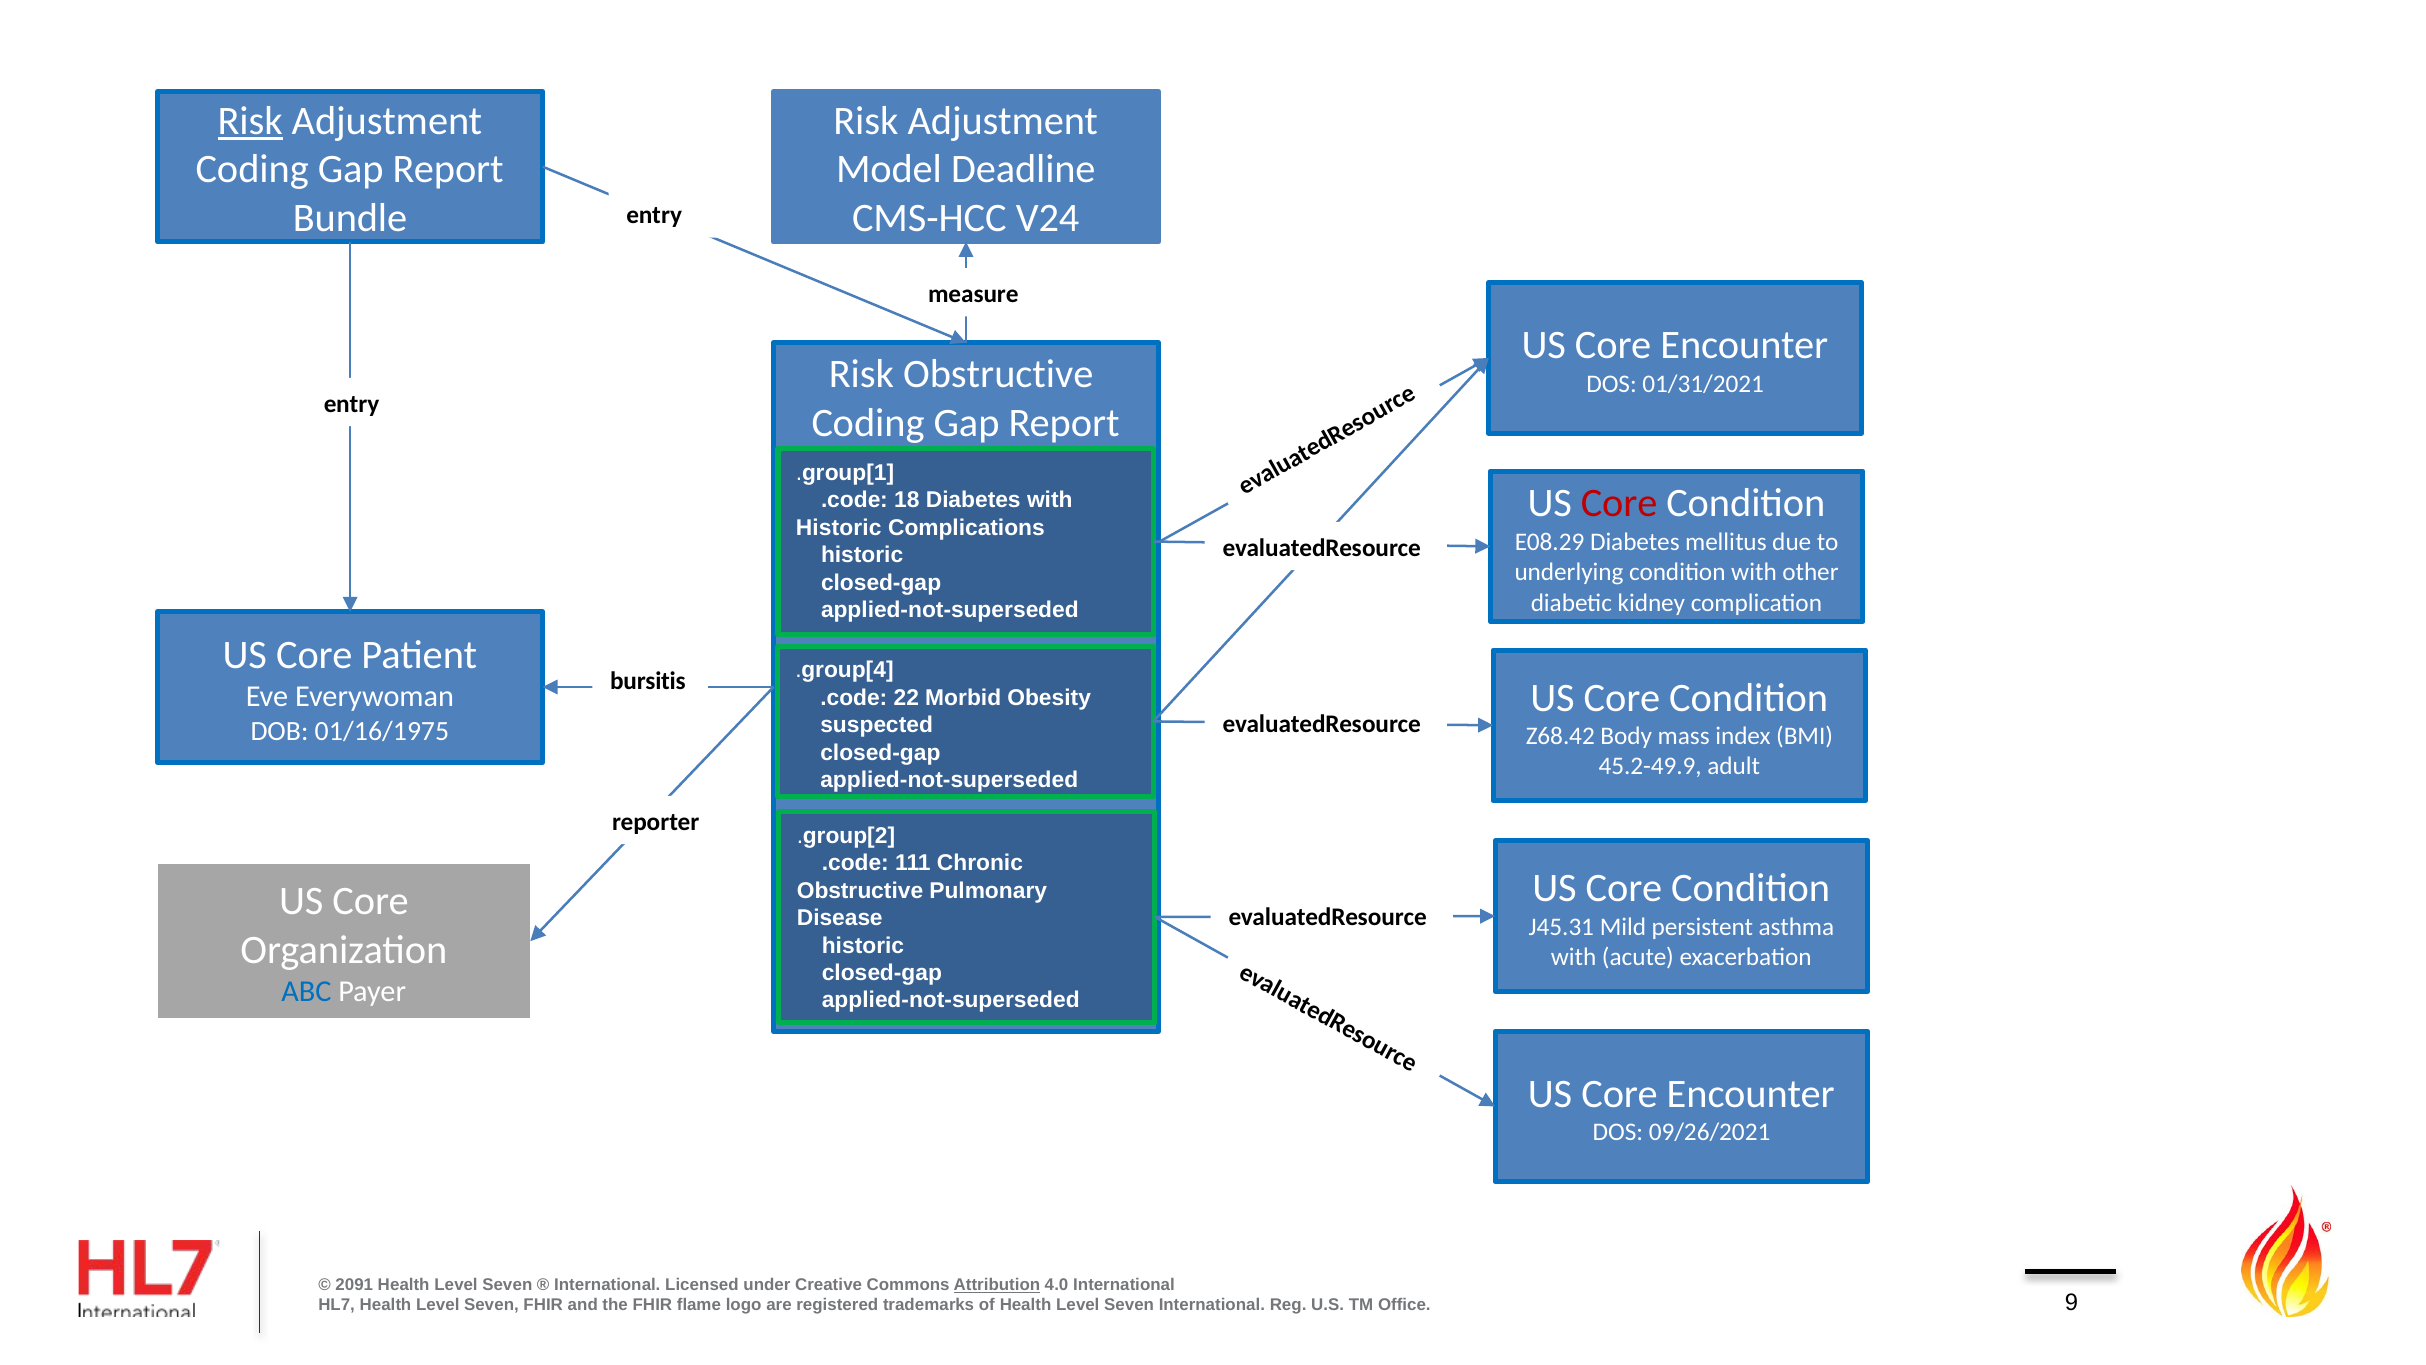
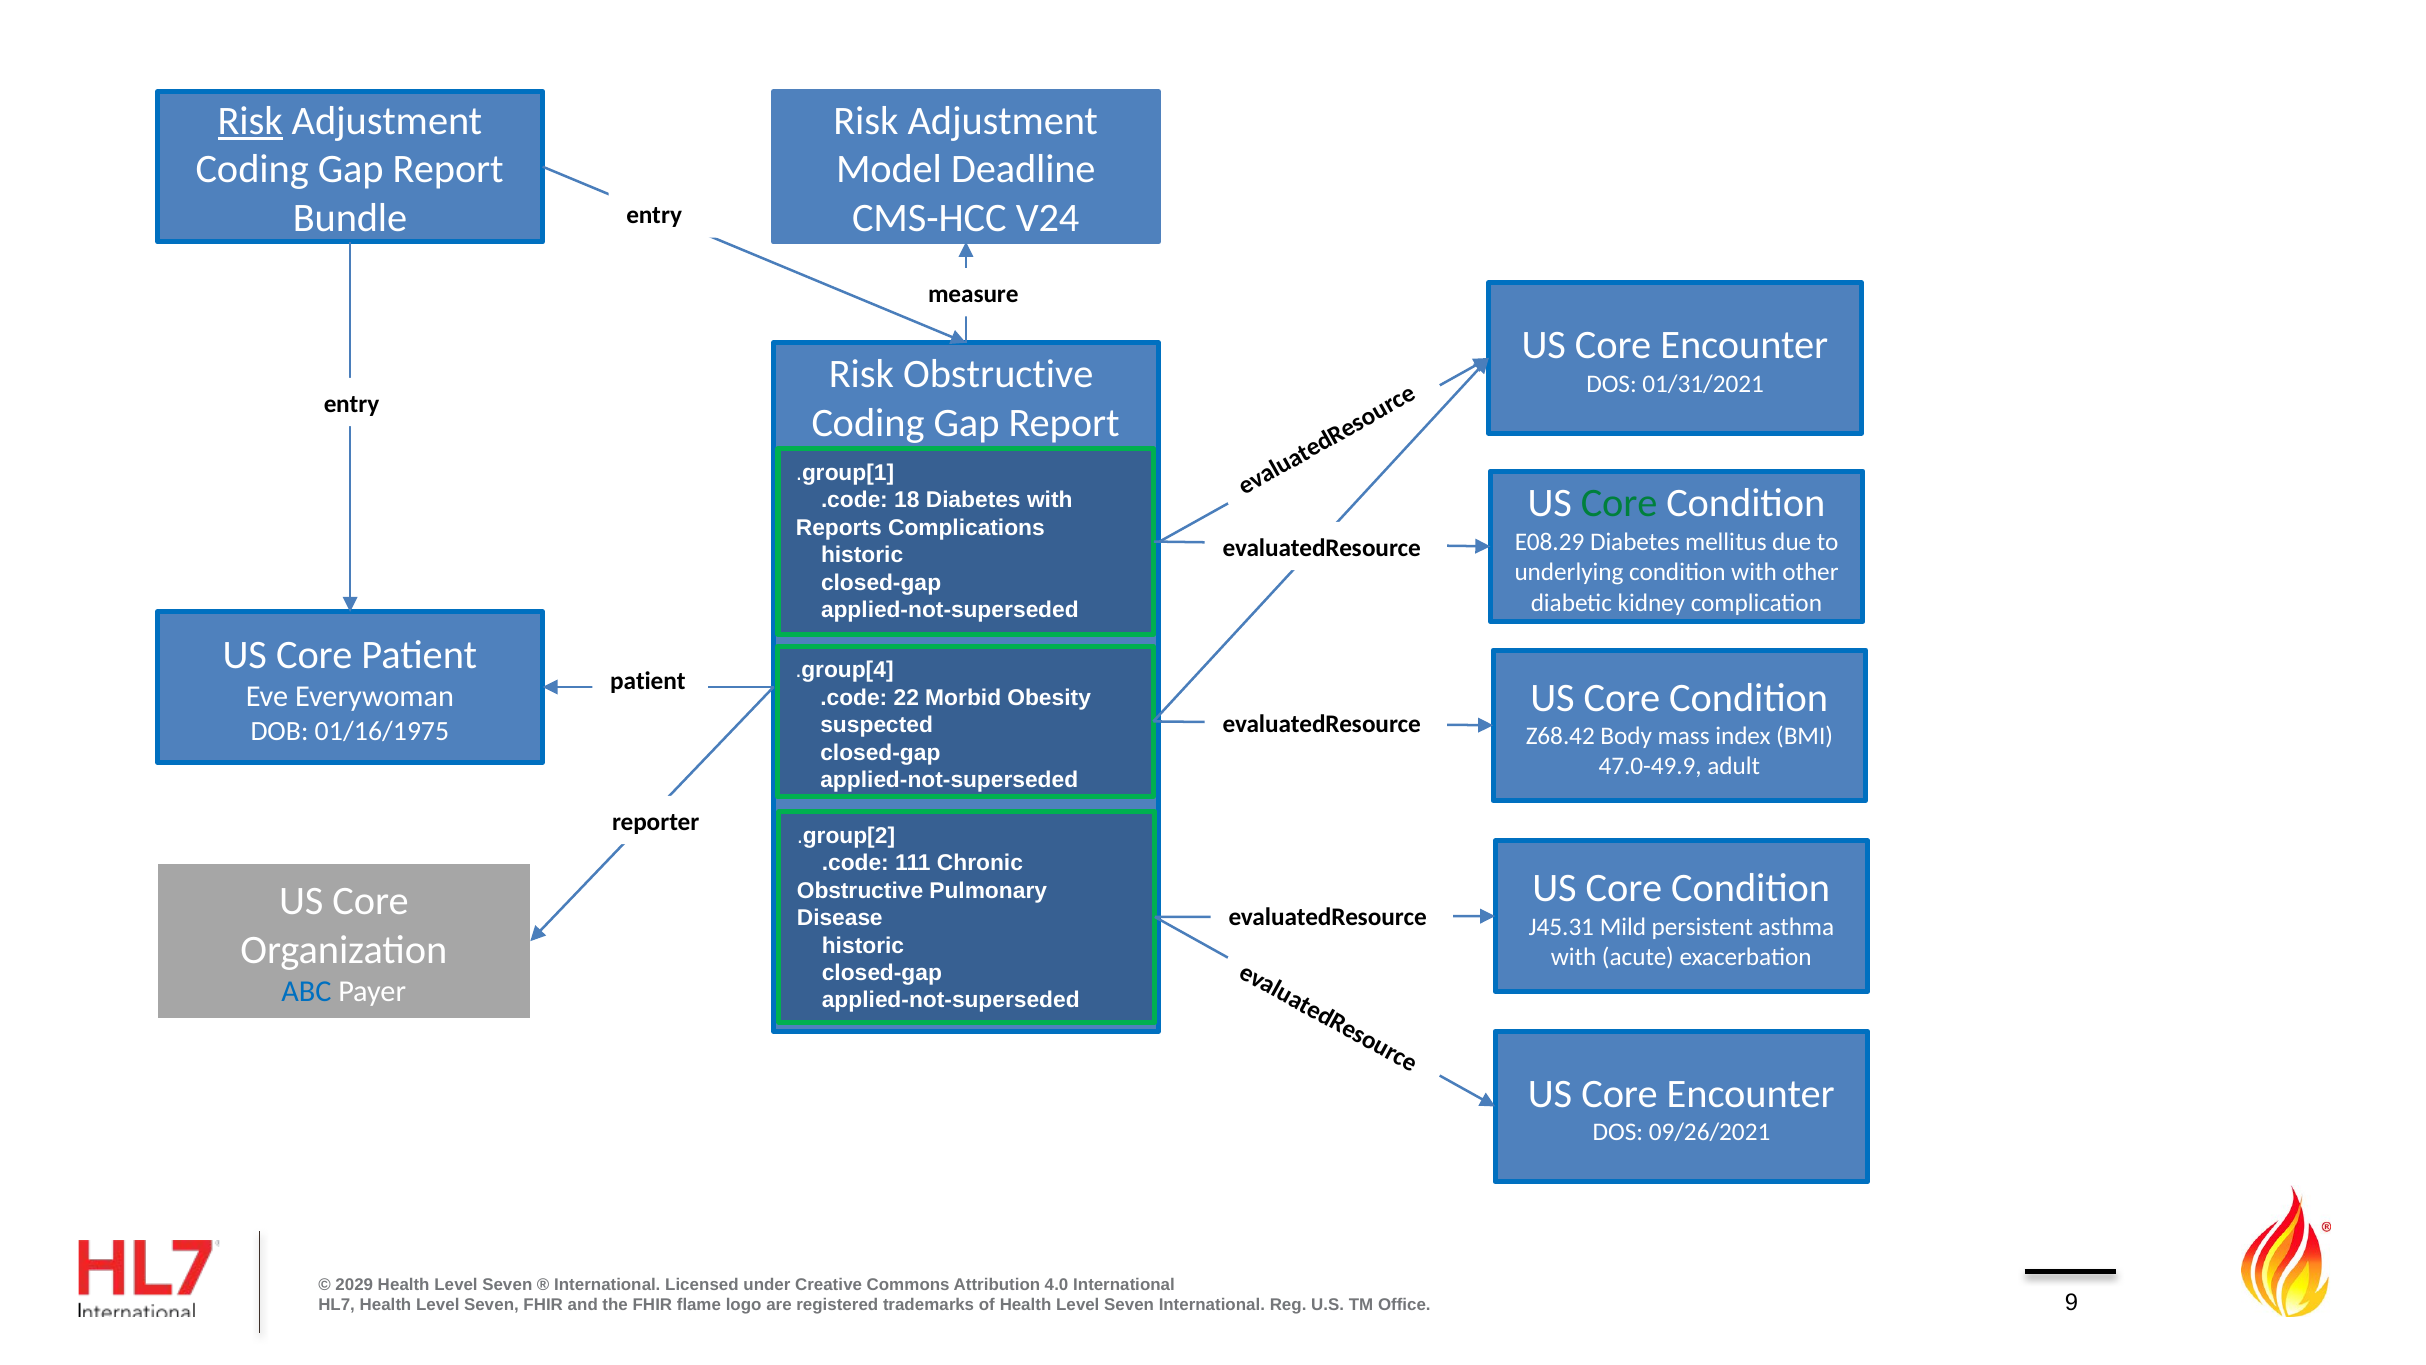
Core at (1619, 504) colour: red -> green
Historic at (839, 528): Historic -> Reports
bursitis at (648, 681): bursitis -> patient
45.2-49.9: 45.2-49.9 -> 47.0-49.9
2091: 2091 -> 2029
Attribution underline: present -> none
